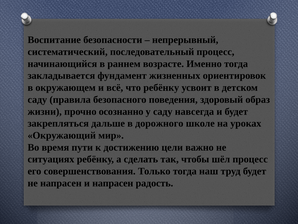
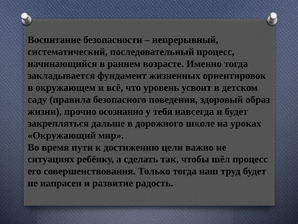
что ребёнку: ребёнку -> уровень
у саду: саду -> тебя
и напрасен: напрасен -> развитие
